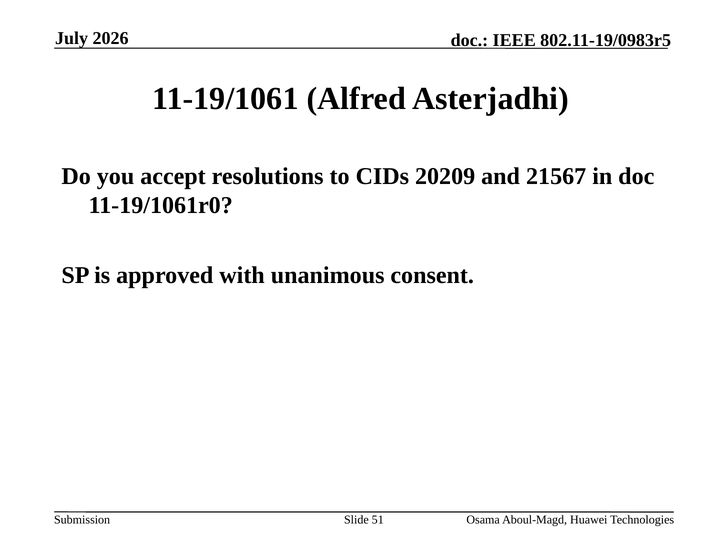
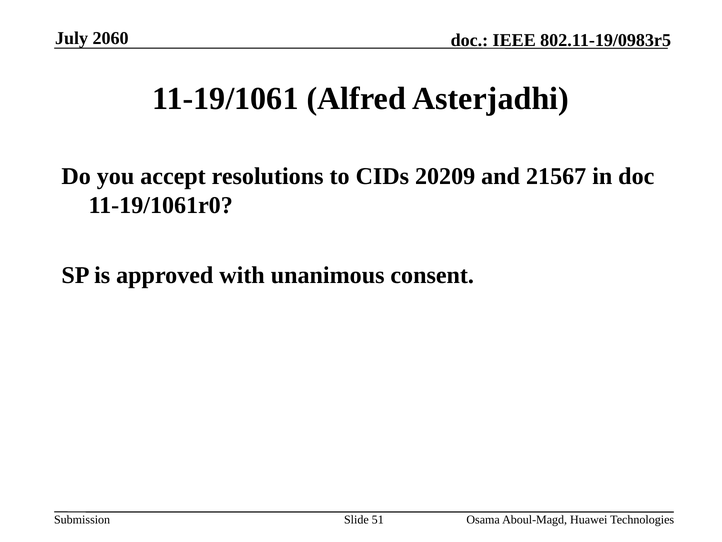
2026: 2026 -> 2060
